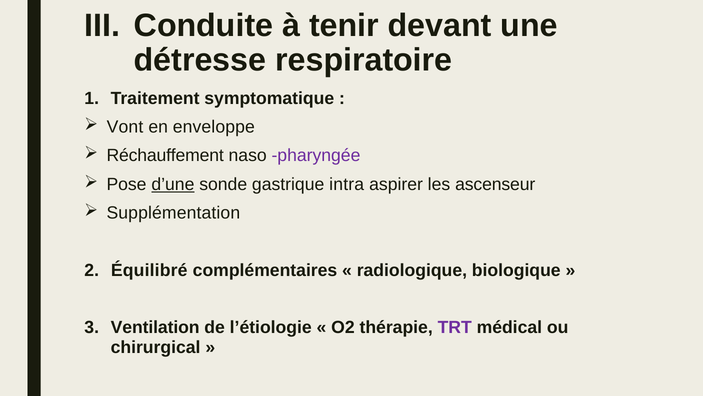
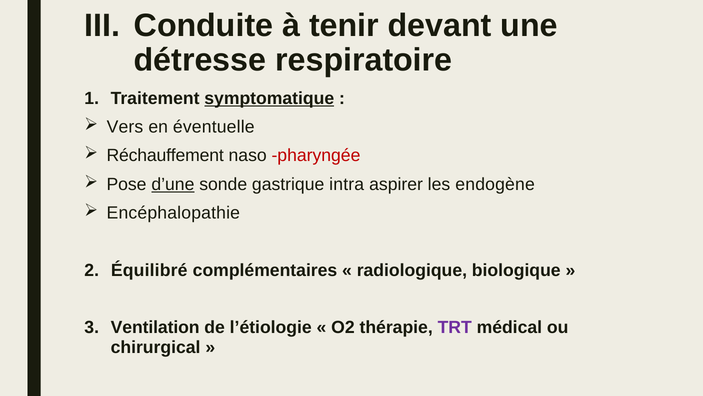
symptomatique underline: none -> present
Vont: Vont -> Vers
enveloppe: enveloppe -> éventuelle
pharyngée colour: purple -> red
ascenseur: ascenseur -> endogène
Supplémentation: Supplémentation -> Encéphalopathie
